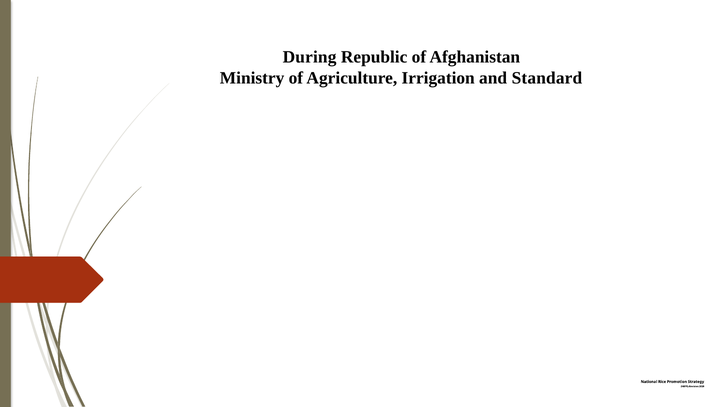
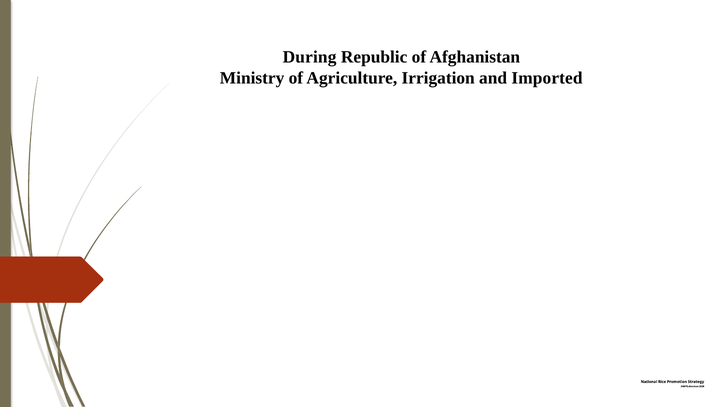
Standard: Standard -> Imported
